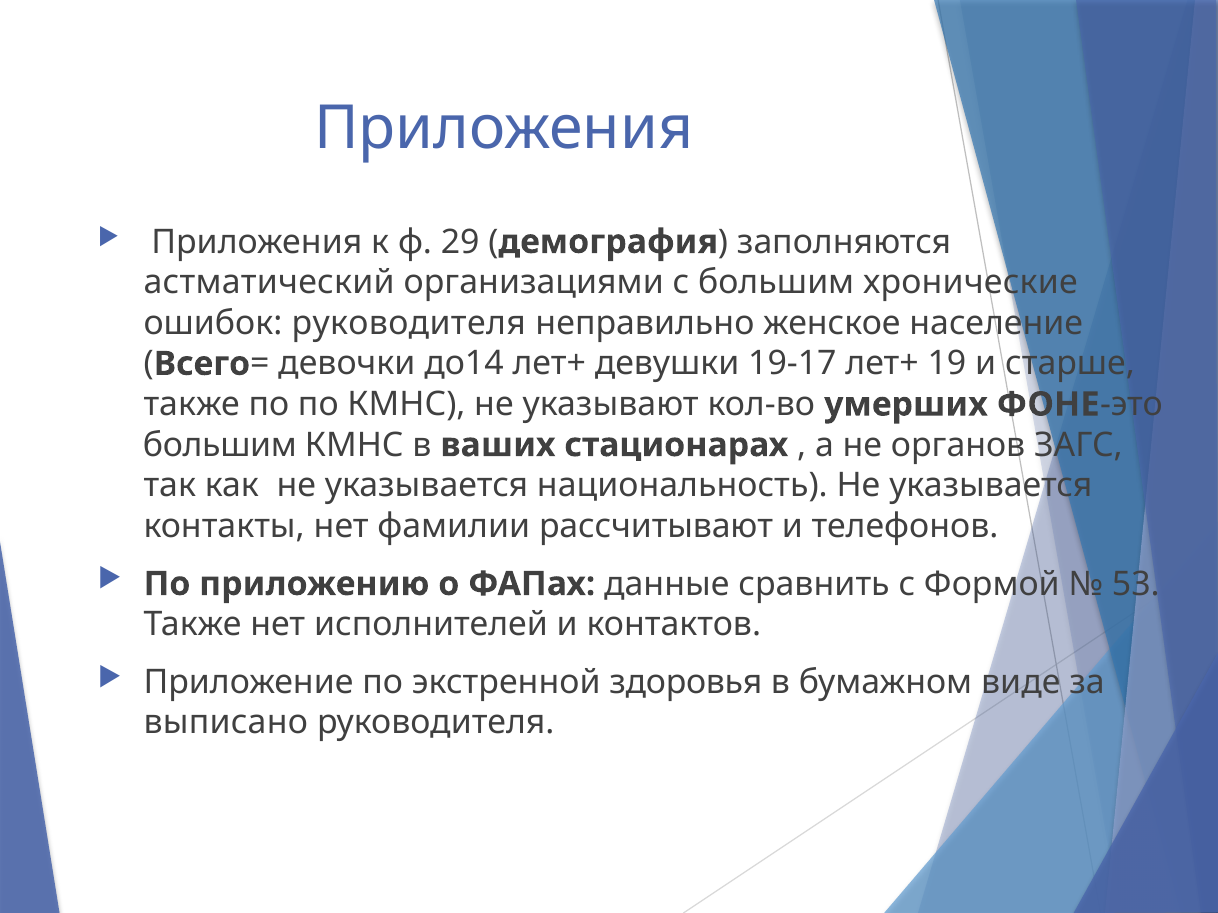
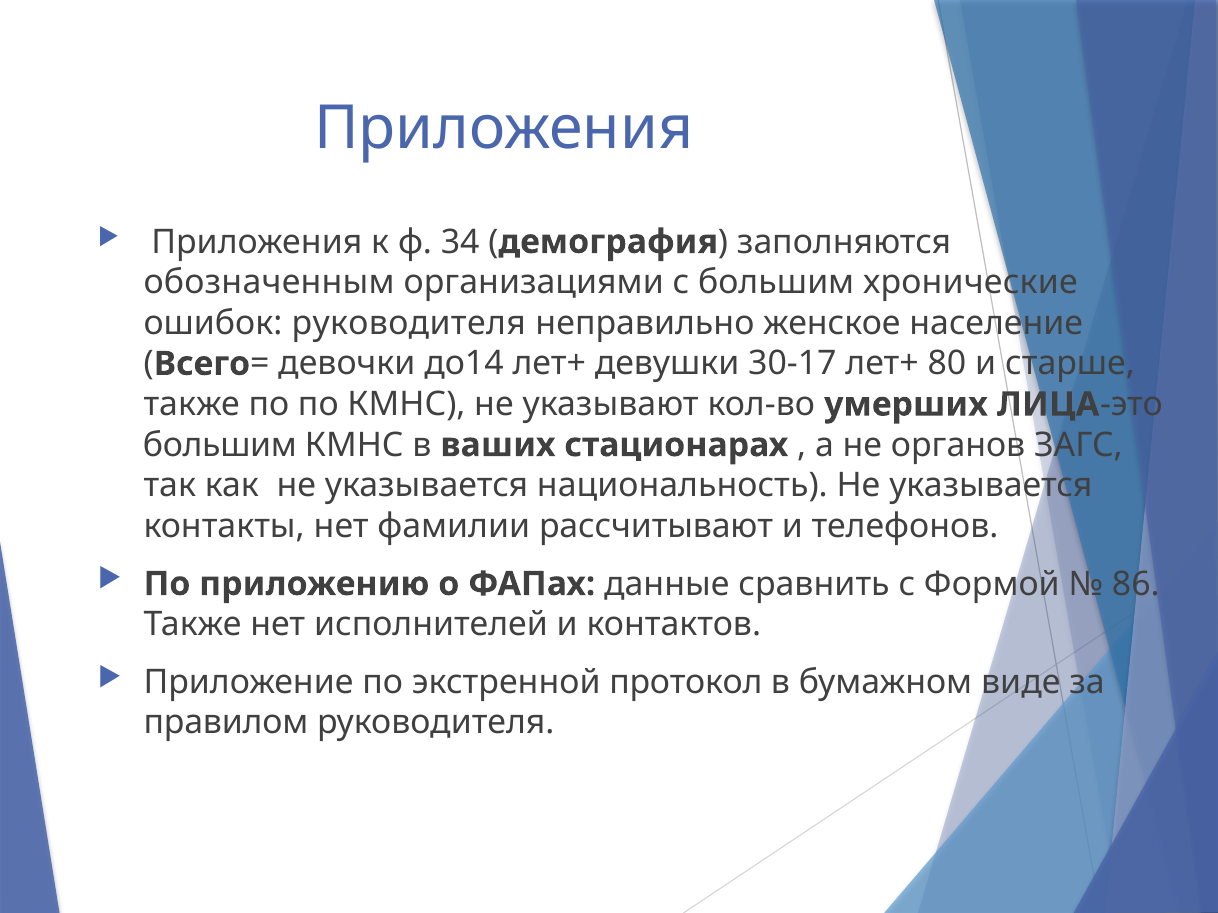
29: 29 -> 34
астматический: астматический -> обозначенным
19-17: 19-17 -> 30-17
19: 19 -> 80
ФОНЕ: ФОНЕ -> ЛИЦА
53: 53 -> 86
здоровья: здоровья -> протокол
выписано: выписано -> правилом
